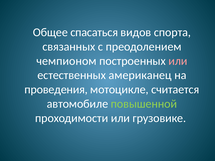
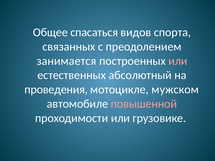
чемпионом: чемпионом -> занимается
американец: американец -> абсолютный
считается: считается -> мужском
повышенной colour: light green -> pink
